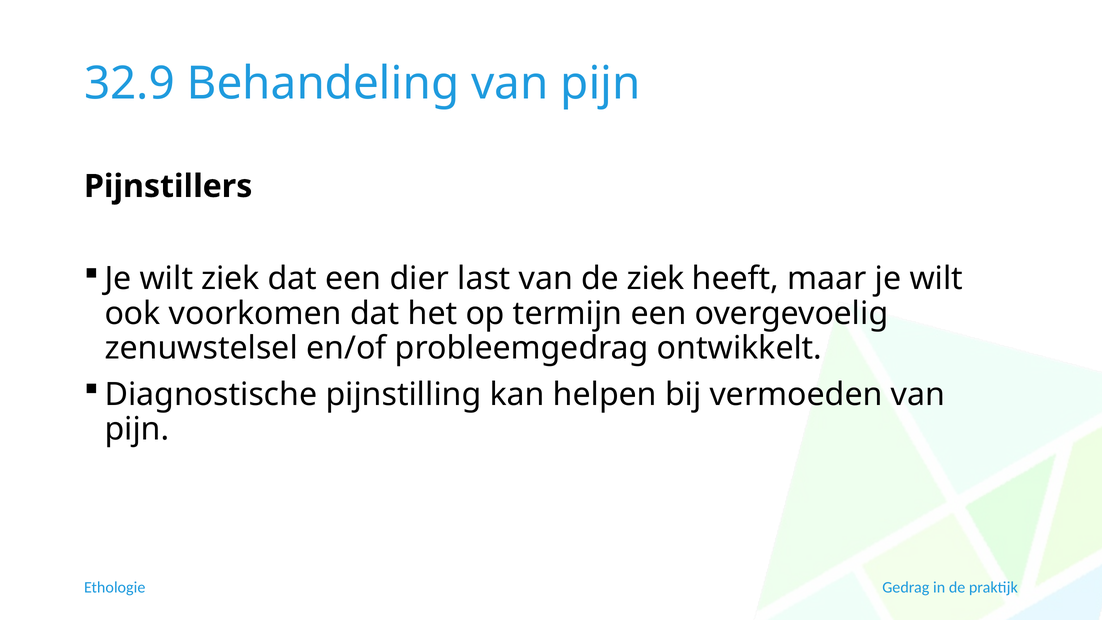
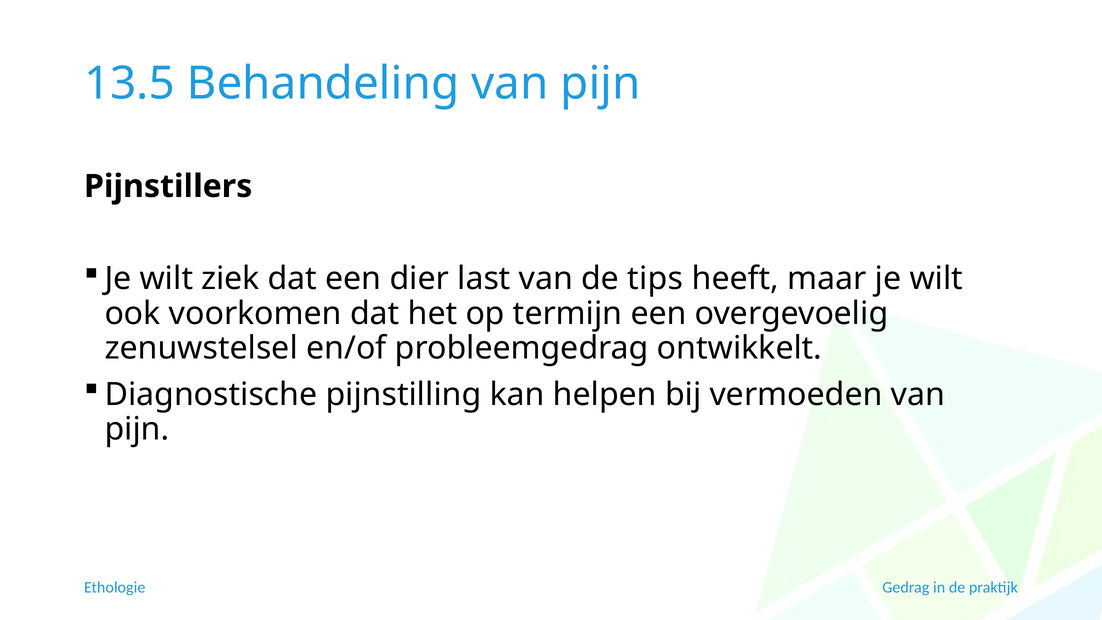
32.9: 32.9 -> 13.5
de ziek: ziek -> tips
